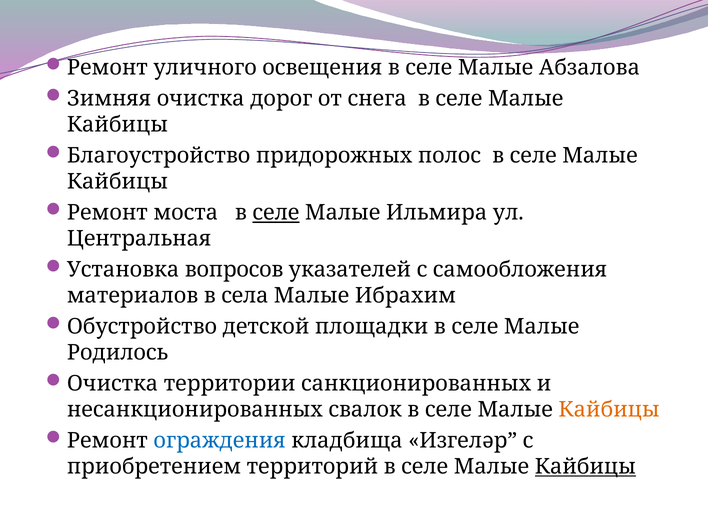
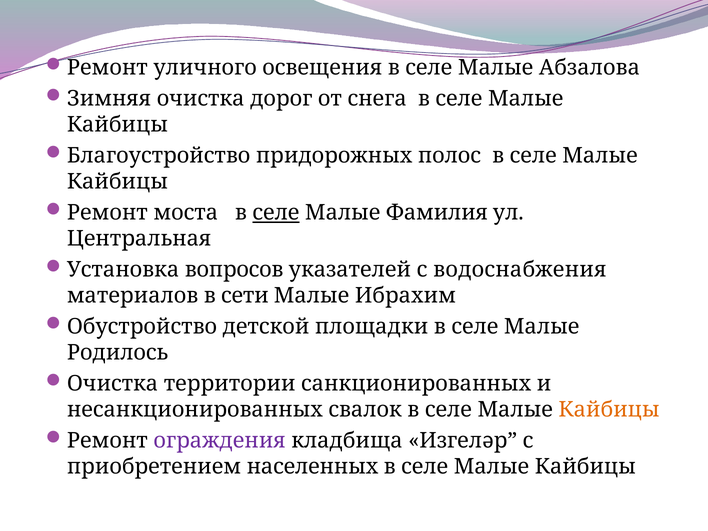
Ильмира: Ильмира -> Фамилия
самообложения: самообложения -> водоснабжения
села: села -> сети
ограждения colour: blue -> purple
территорий: территорий -> населенных
Кайбицы at (585, 467) underline: present -> none
